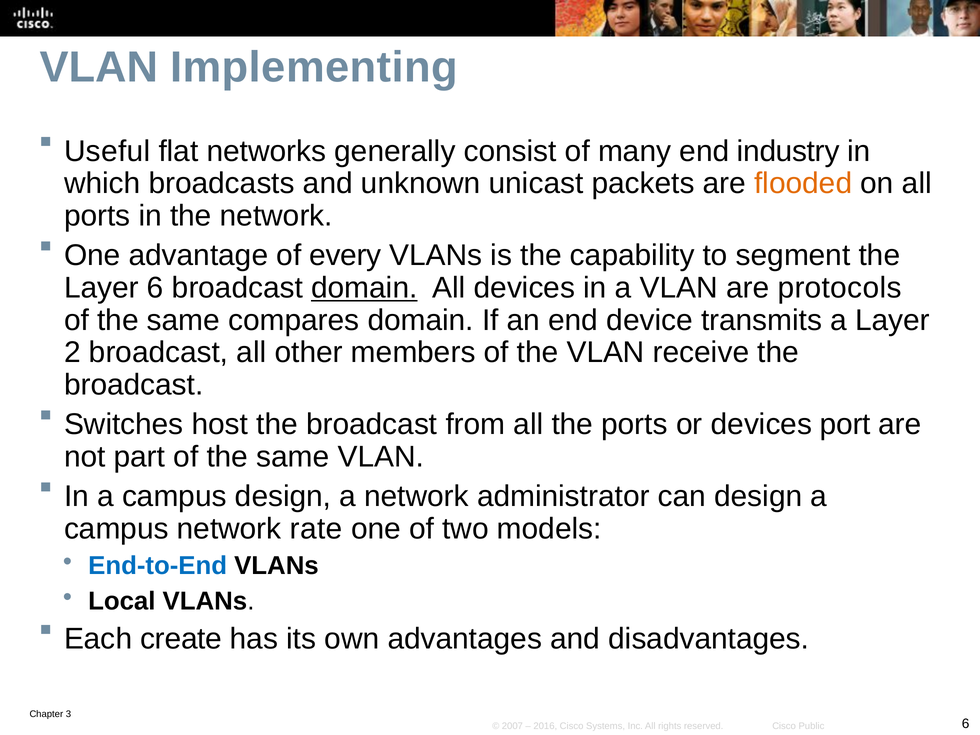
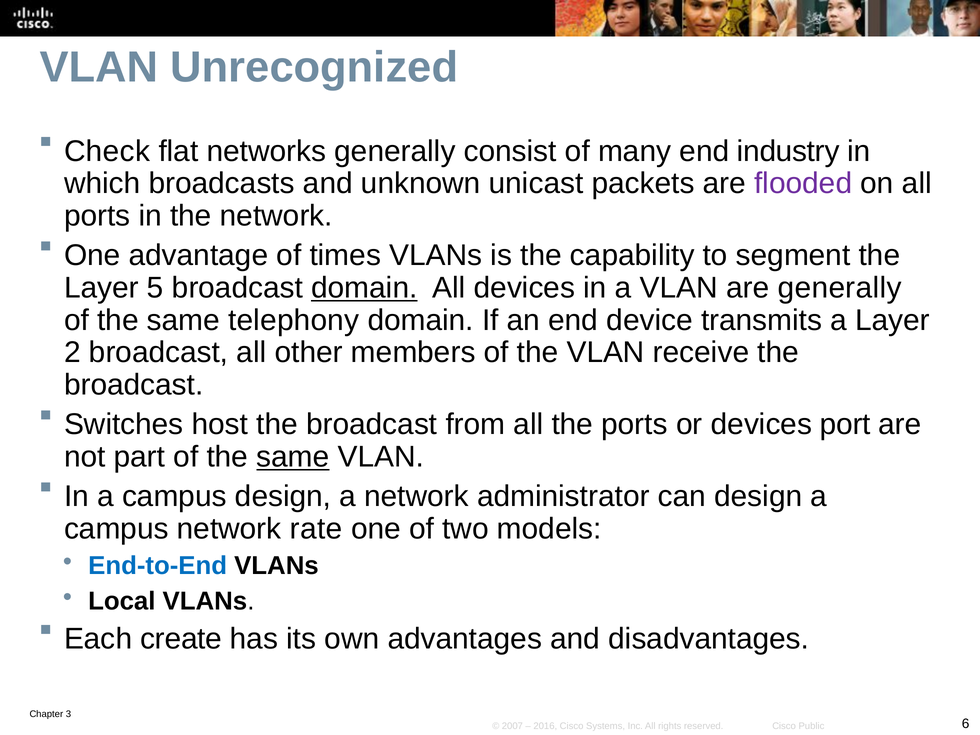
Implementing: Implementing -> Unrecognized
Useful: Useful -> Check
flooded colour: orange -> purple
every: every -> times
Layer 6: 6 -> 5
are protocols: protocols -> generally
compares: compares -> telephony
same at (293, 457) underline: none -> present
